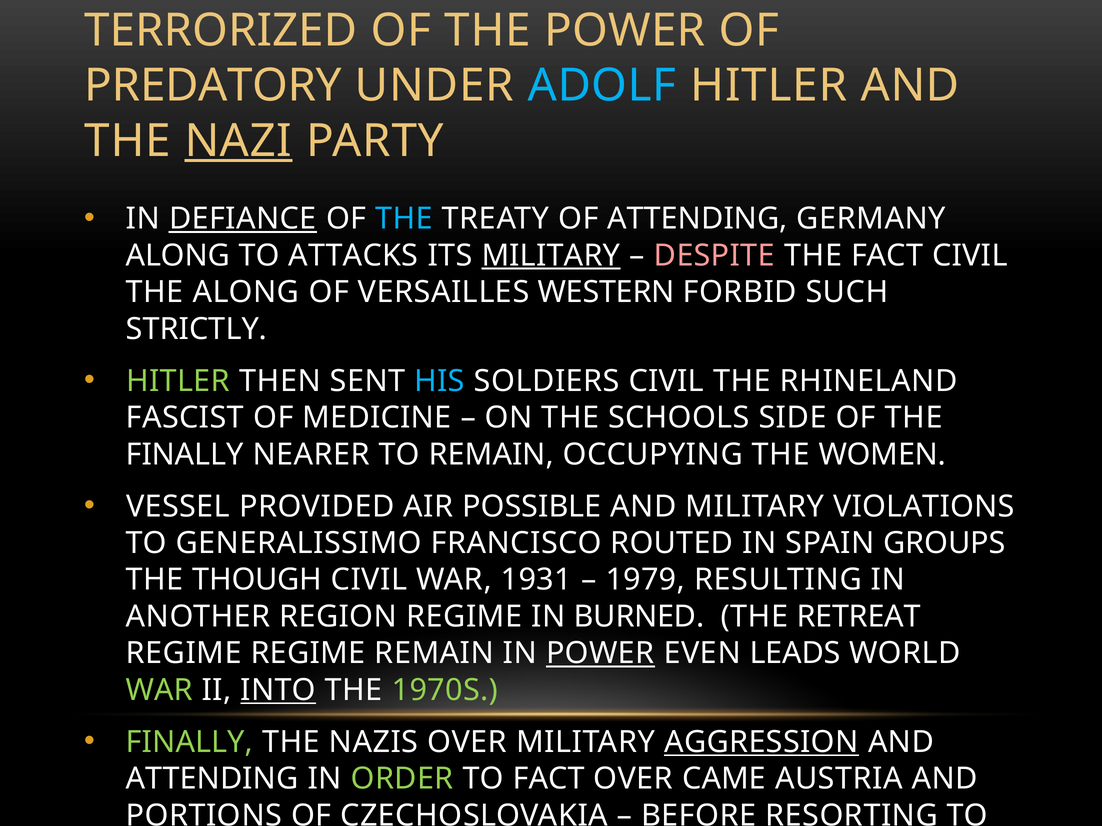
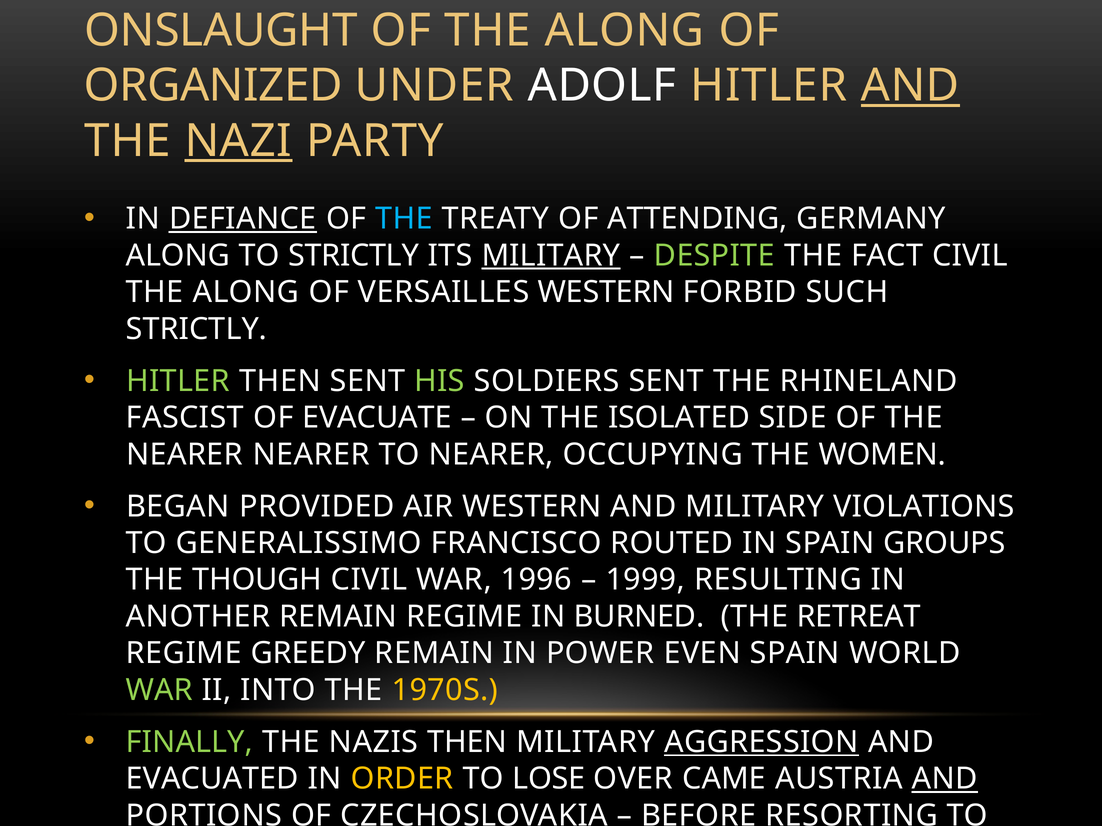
TERRORIZED: TERRORIZED -> ONSLAUGHT
OF THE POWER: POWER -> ALONG
PREDATORY: PREDATORY -> ORGANIZED
ADOLF colour: light blue -> white
AND at (910, 86) underline: none -> present
TO ATTACKS: ATTACKS -> STRICTLY
DESPITE colour: pink -> light green
HIS colour: light blue -> light green
SOLDIERS CIVIL: CIVIL -> SENT
MEDICINE: MEDICINE -> EVACUATE
SCHOOLS: SCHOOLS -> ISOLATED
FINALLY at (185, 455): FINALLY -> NEARER
TO REMAIN: REMAIN -> NEARER
VESSEL: VESSEL -> BEGAN
AIR POSSIBLE: POSSIBLE -> WESTERN
1931: 1931 -> 1996
1979: 1979 -> 1999
ANOTHER REGION: REGION -> REMAIN
REGIME REGIME: REGIME -> GREEDY
POWER at (600, 654) underline: present -> none
EVEN LEADS: LEADS -> SPAIN
INTO underline: present -> none
1970S colour: light green -> yellow
NAZIS OVER: OVER -> THEN
ATTENDING at (212, 779): ATTENDING -> EVACUATED
ORDER colour: light green -> yellow
TO FACT: FACT -> LOSE
AND at (945, 779) underline: none -> present
